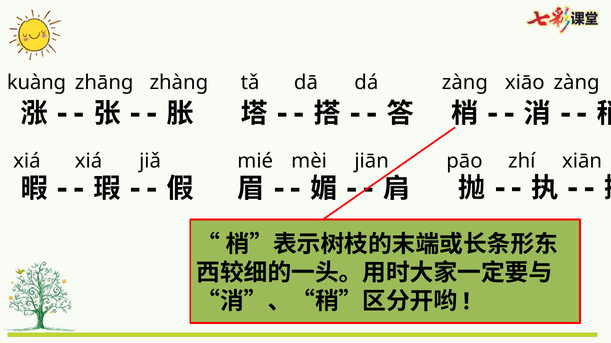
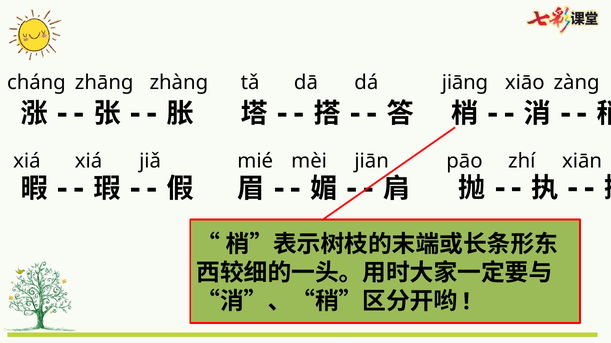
kuàng: kuàng -> cháng
zàng at (465, 83): zàng -> jiāng
